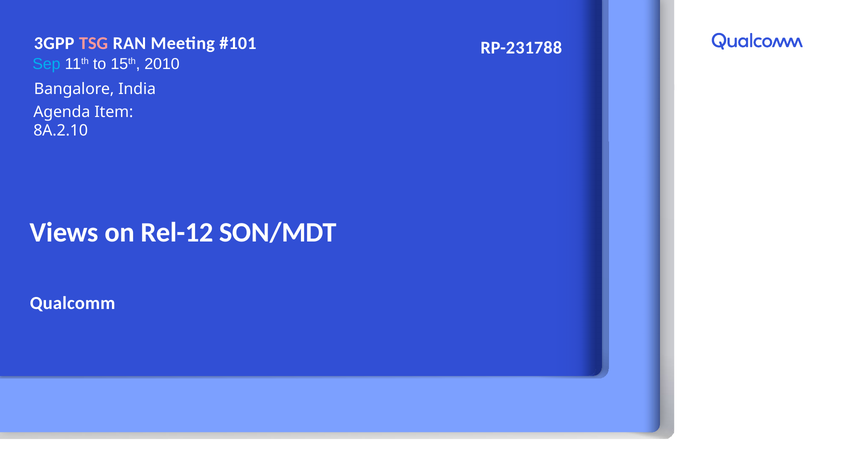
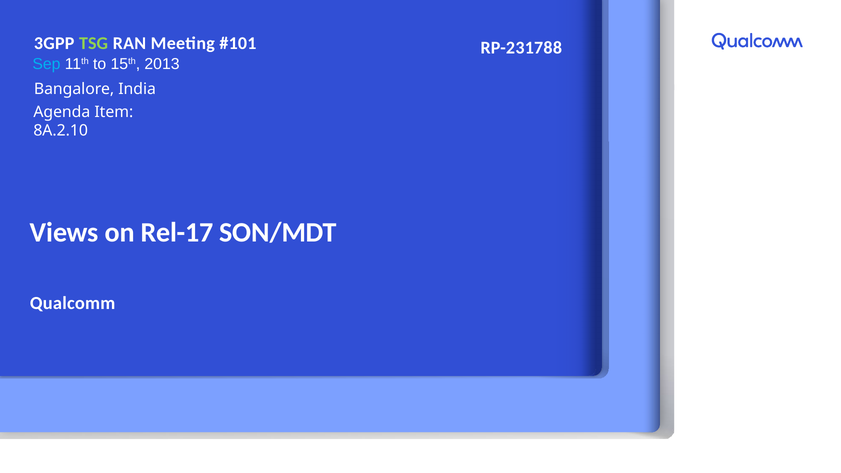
TSG colour: pink -> light green
2010: 2010 -> 2013
Rel-12: Rel-12 -> Rel-17
